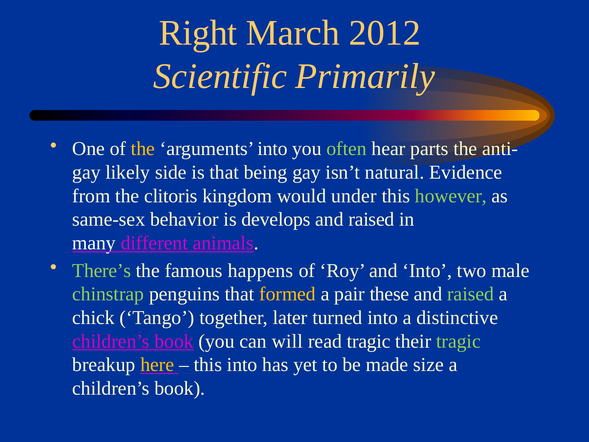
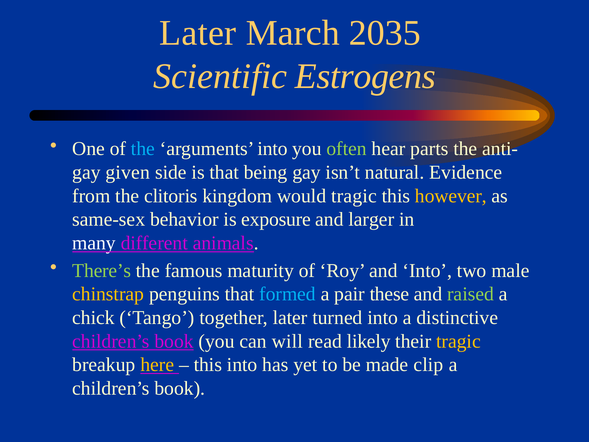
Right at (198, 33): Right -> Later
2012: 2012 -> 2035
Primarily: Primarily -> Estrogens
the at (143, 149) colour: yellow -> light blue
likely: likely -> given
would under: under -> tragic
however colour: light green -> yellow
develops: develops -> exposure
raised at (371, 219): raised -> larger
happens: happens -> maturity
chinstrap colour: light green -> yellow
formed colour: yellow -> light blue
read tragic: tragic -> likely
tragic at (458, 341) colour: light green -> yellow
size: size -> clip
